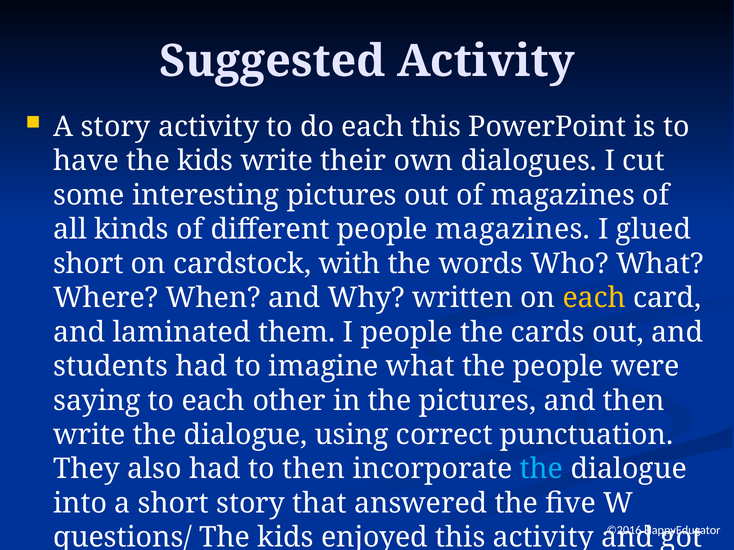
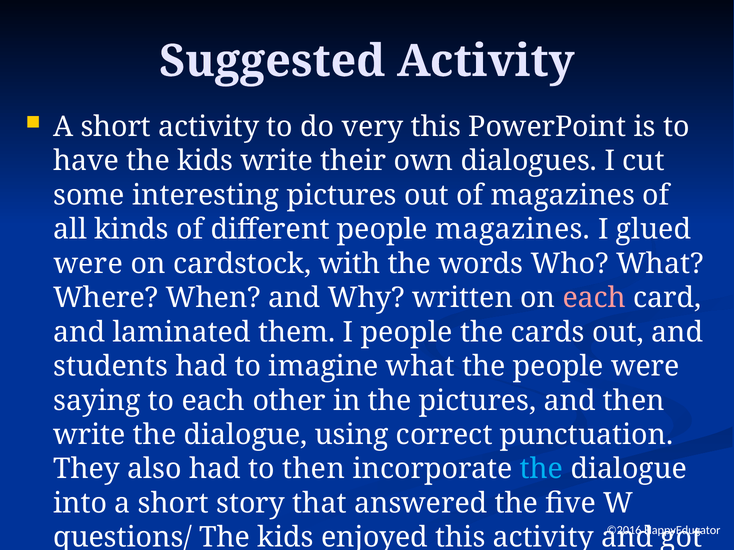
story at (116, 127): story -> short
do each: each -> very
short at (88, 264): short -> were
each at (594, 298) colour: yellow -> pink
